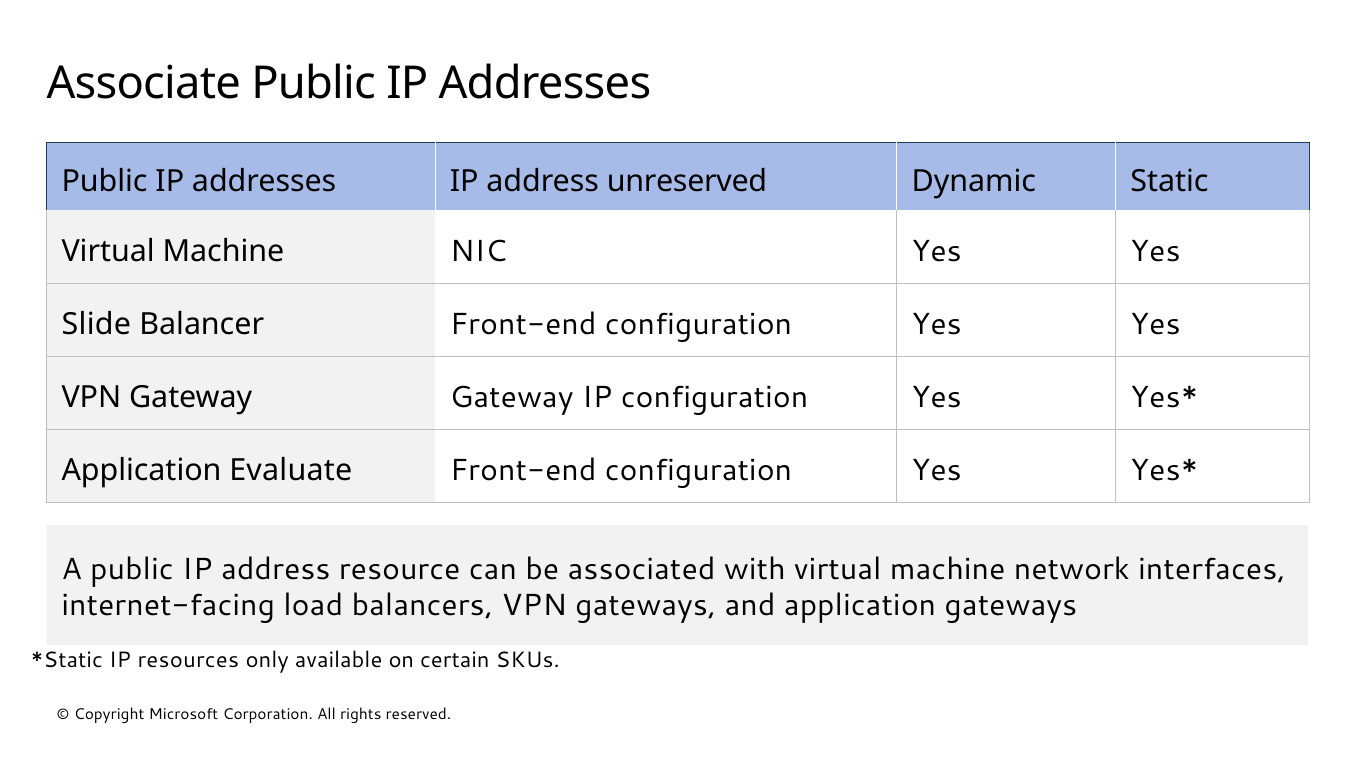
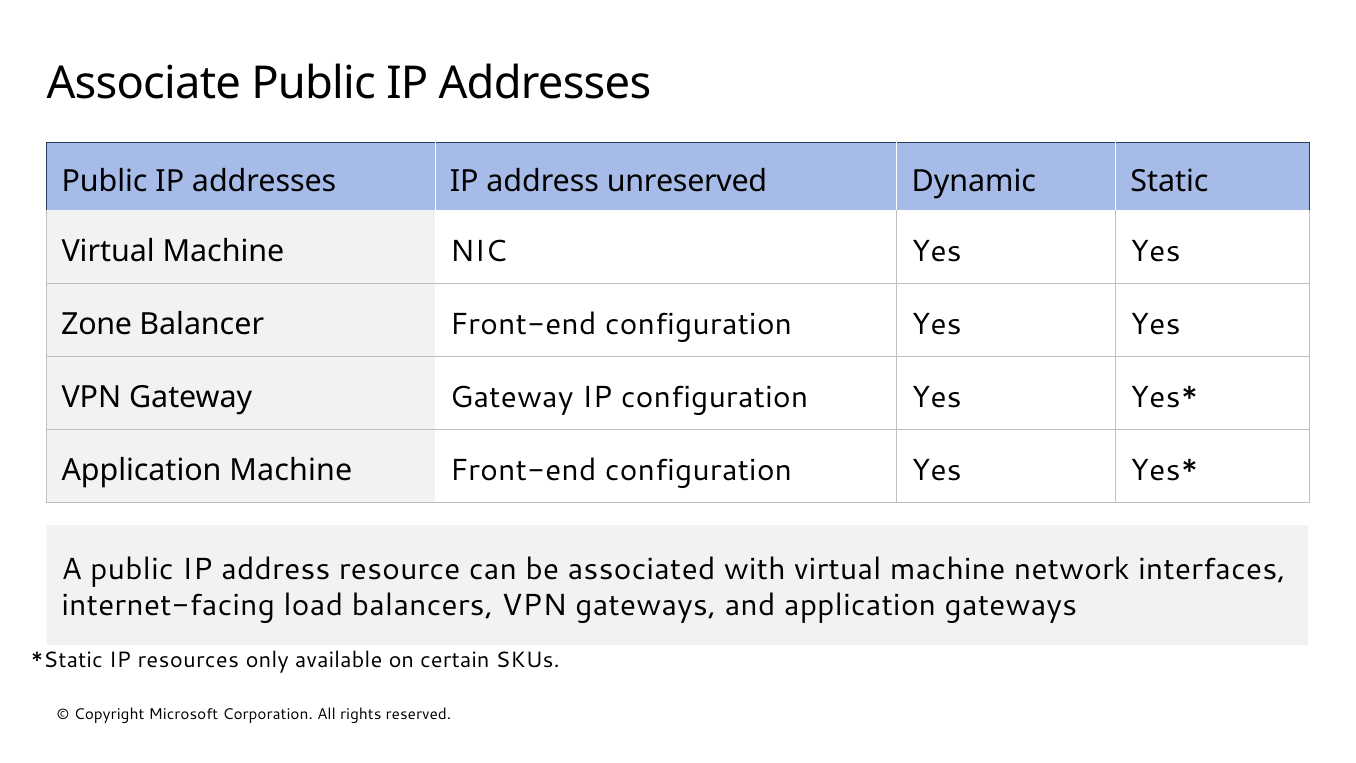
Slide: Slide -> Zone
Application Evaluate: Evaluate -> Machine
